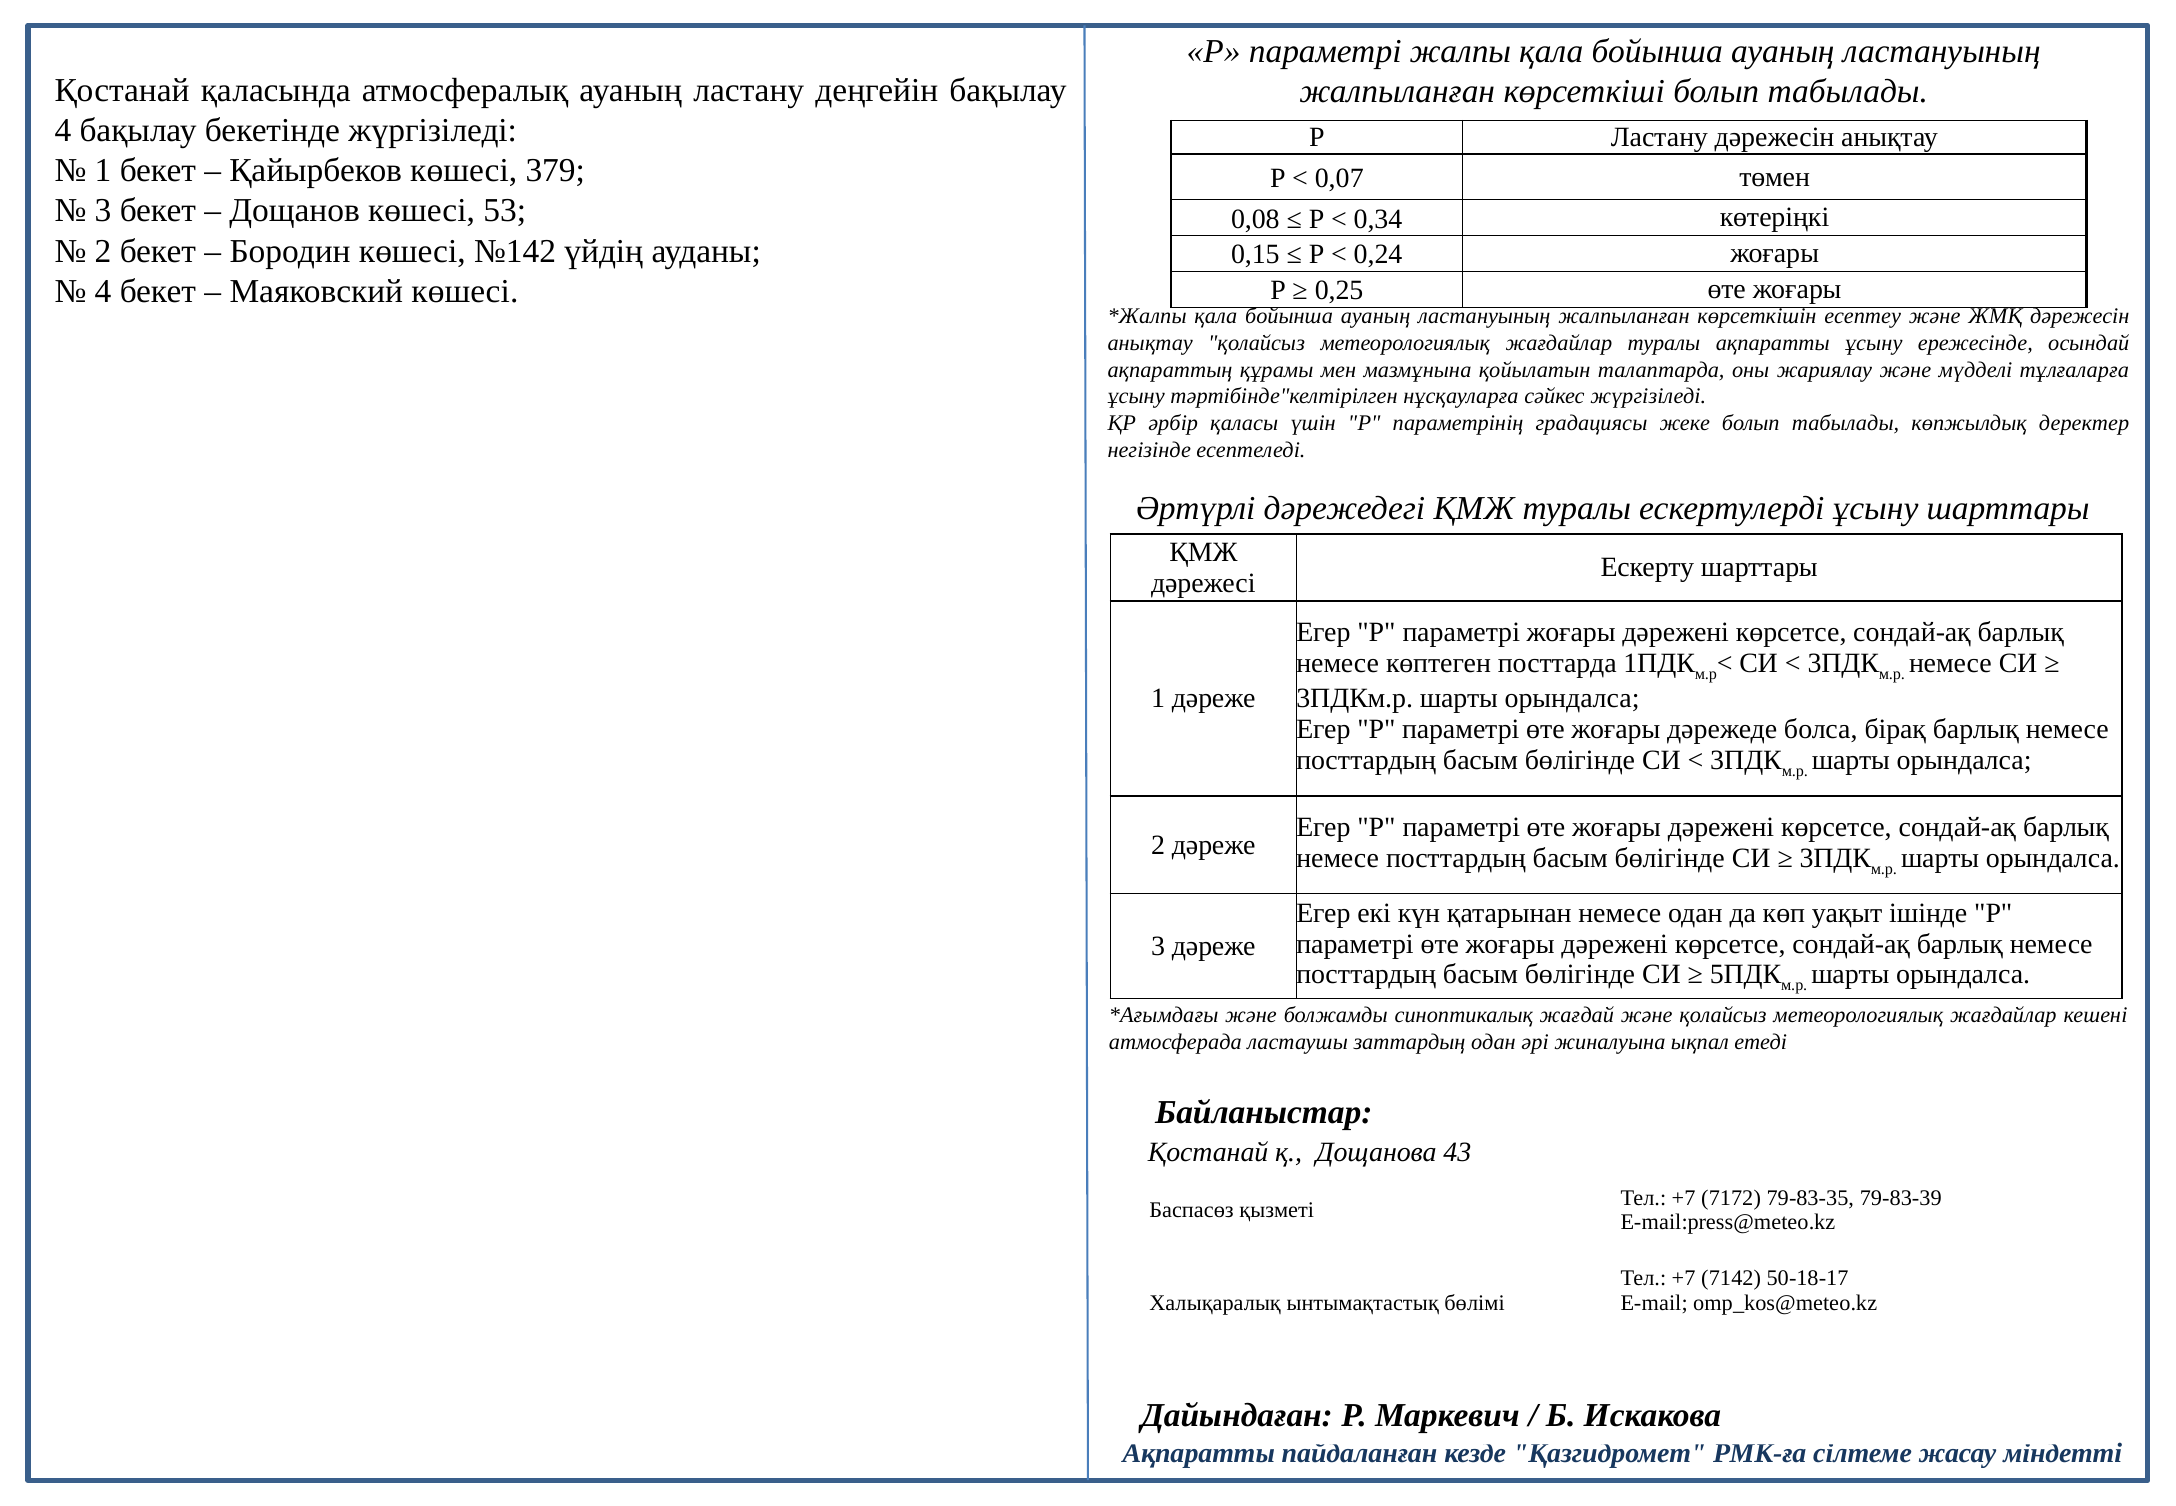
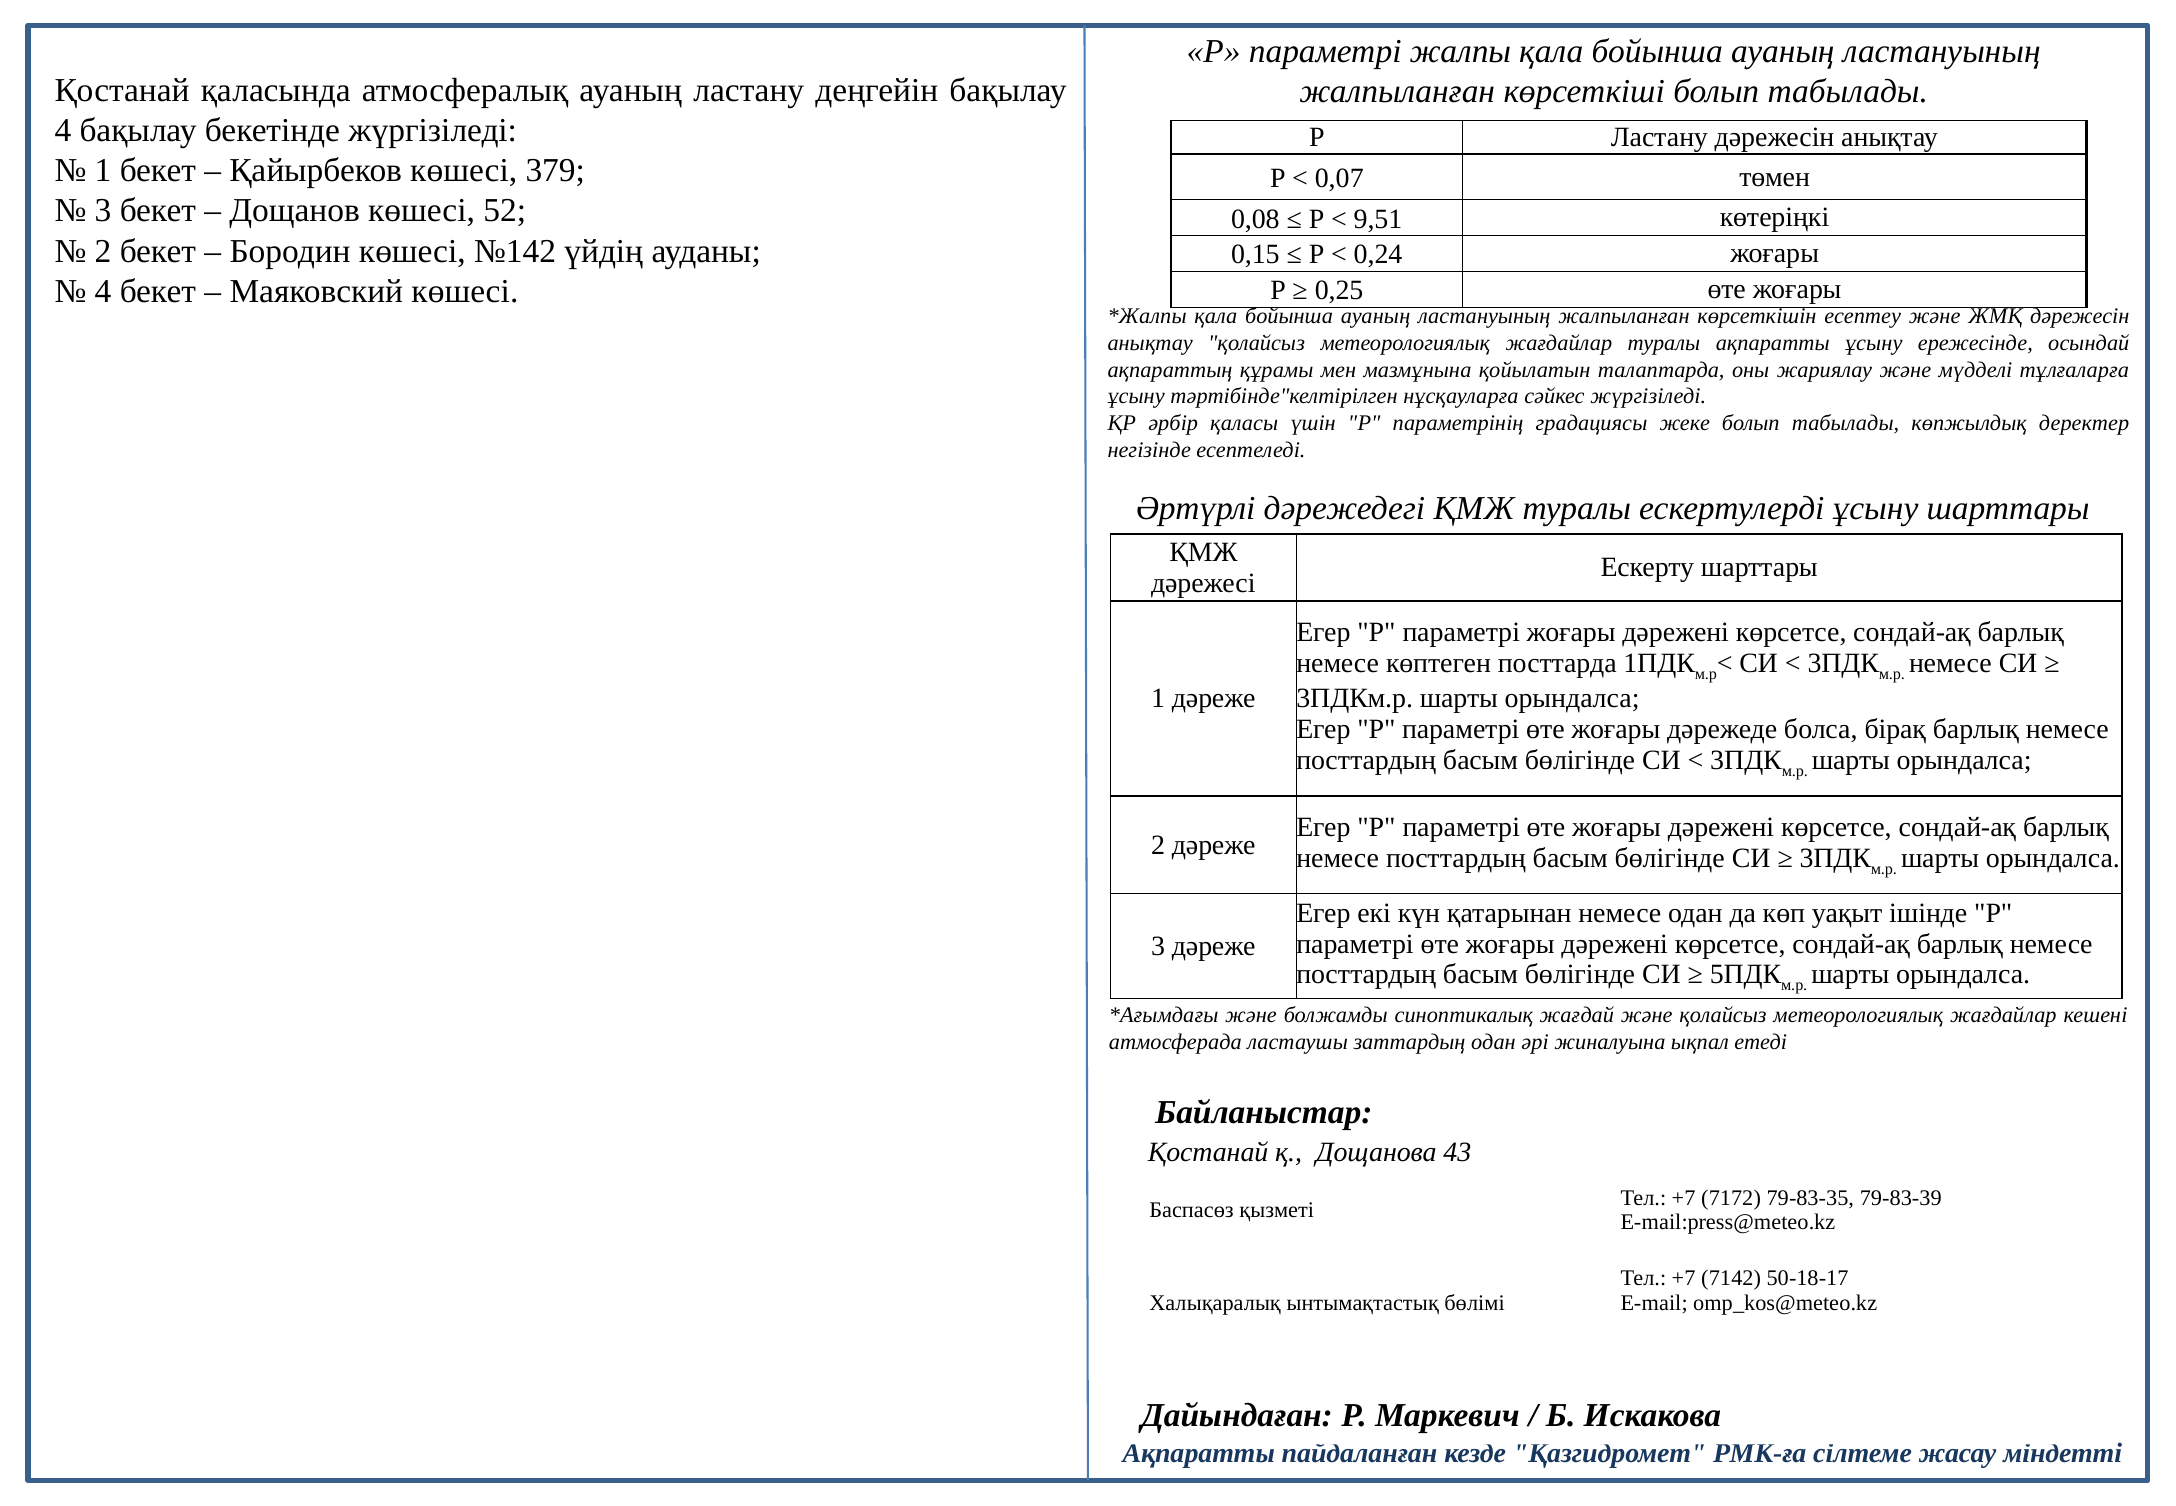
53: 53 -> 52
0,34: 0,34 -> 9,51
